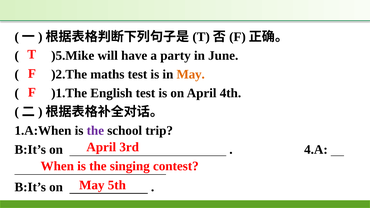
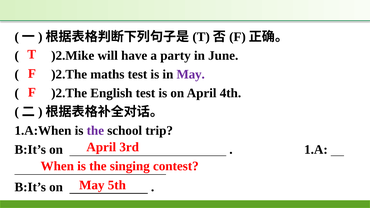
)5.Mike: )5.Mike -> )2.Mike
May at (191, 74) colour: orange -> purple
)1.The at (69, 93): )1.The -> )2.The
4.A: 4.A -> 1.A
